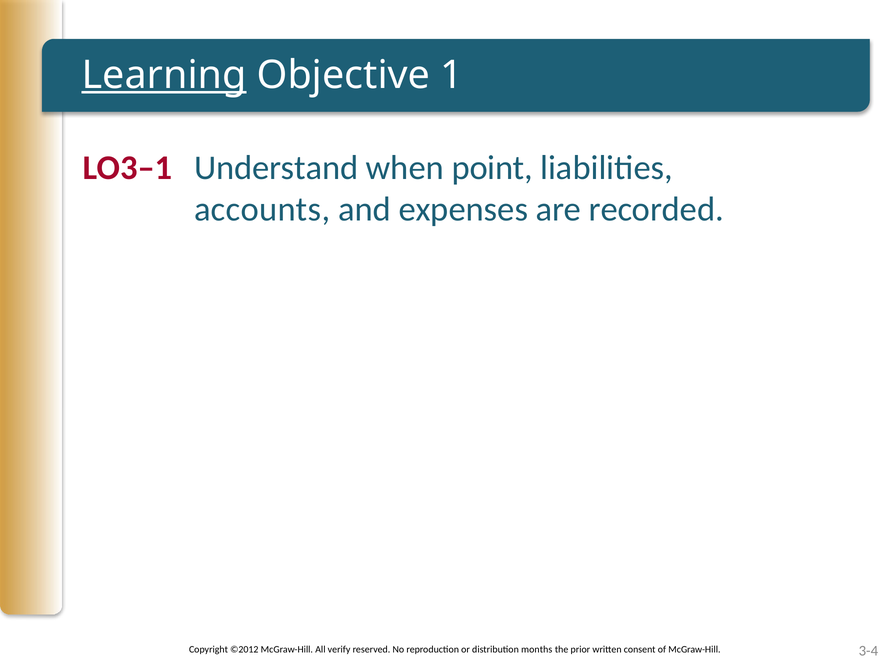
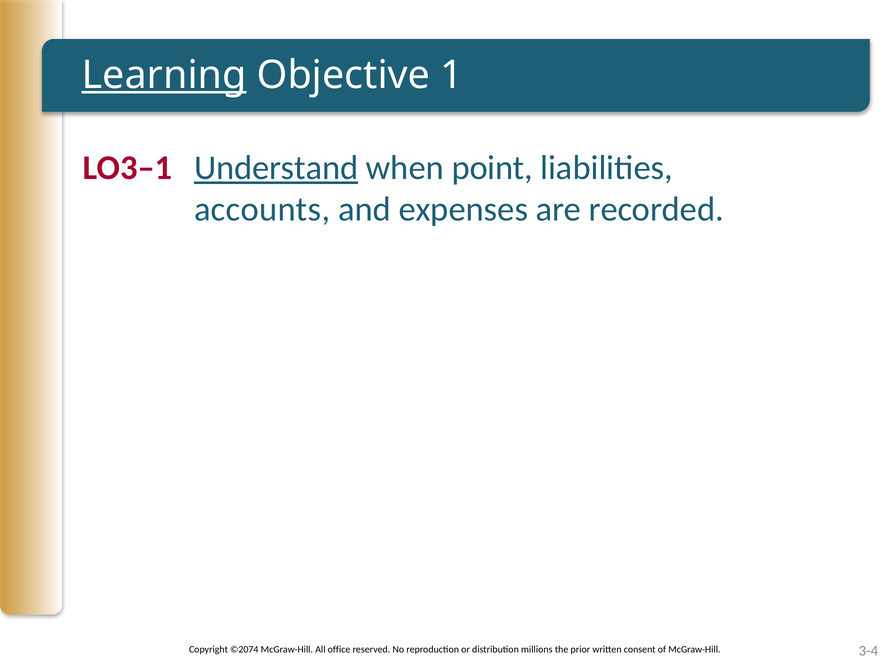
Understand underline: none -> present
©2012: ©2012 -> ©2074
verify: verify -> office
months: months -> millions
